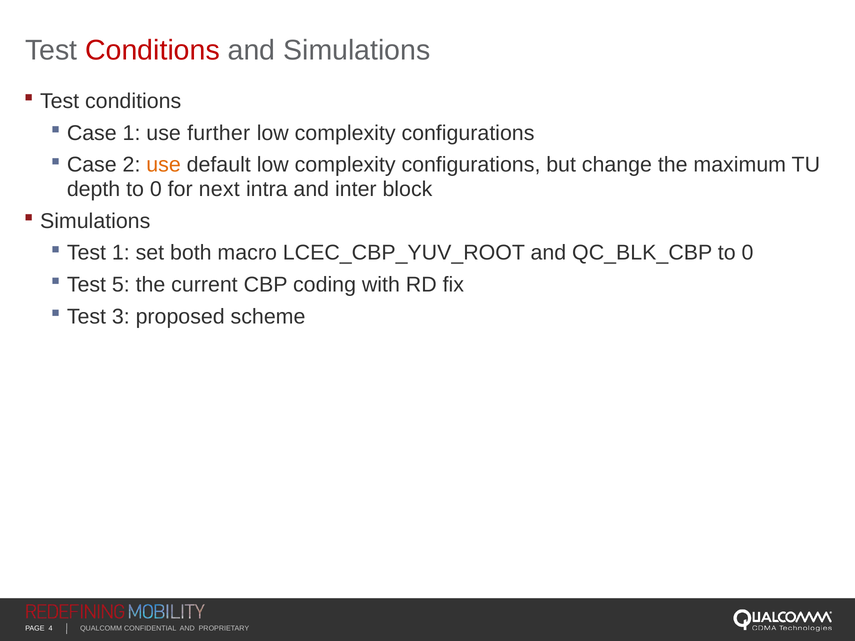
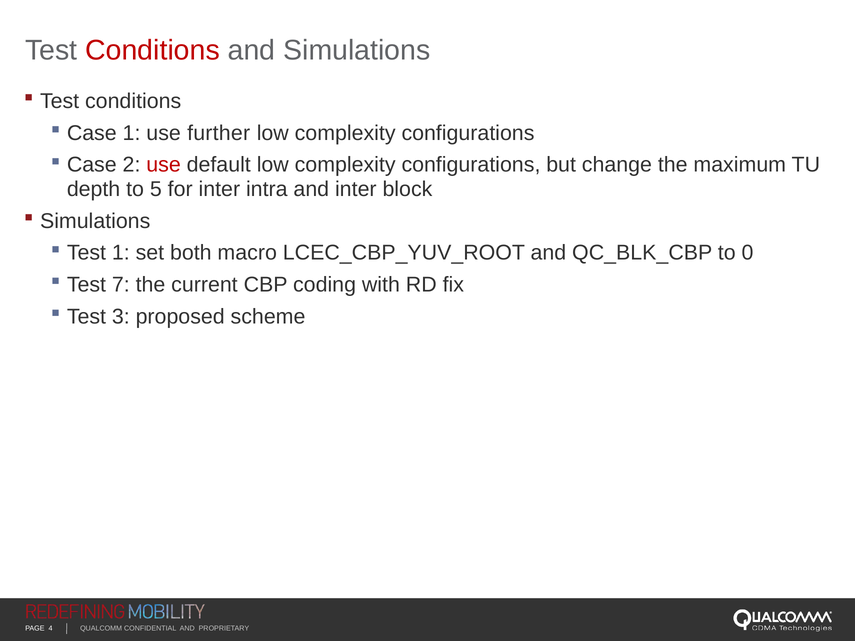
use at (164, 165) colour: orange -> red
depth to 0: 0 -> 5
for next: next -> inter
5: 5 -> 7
